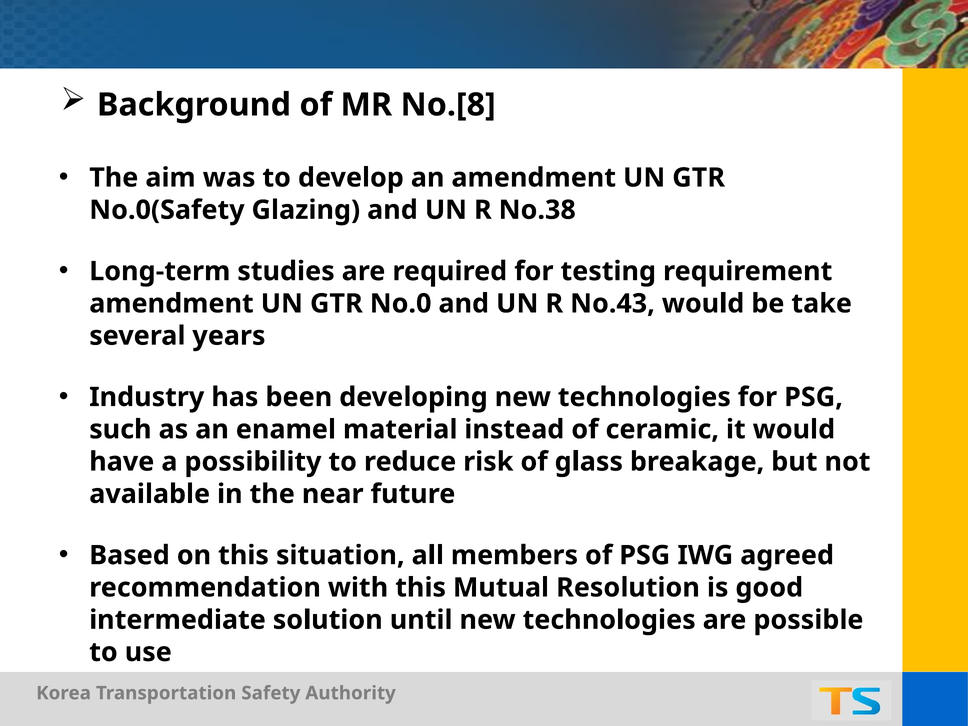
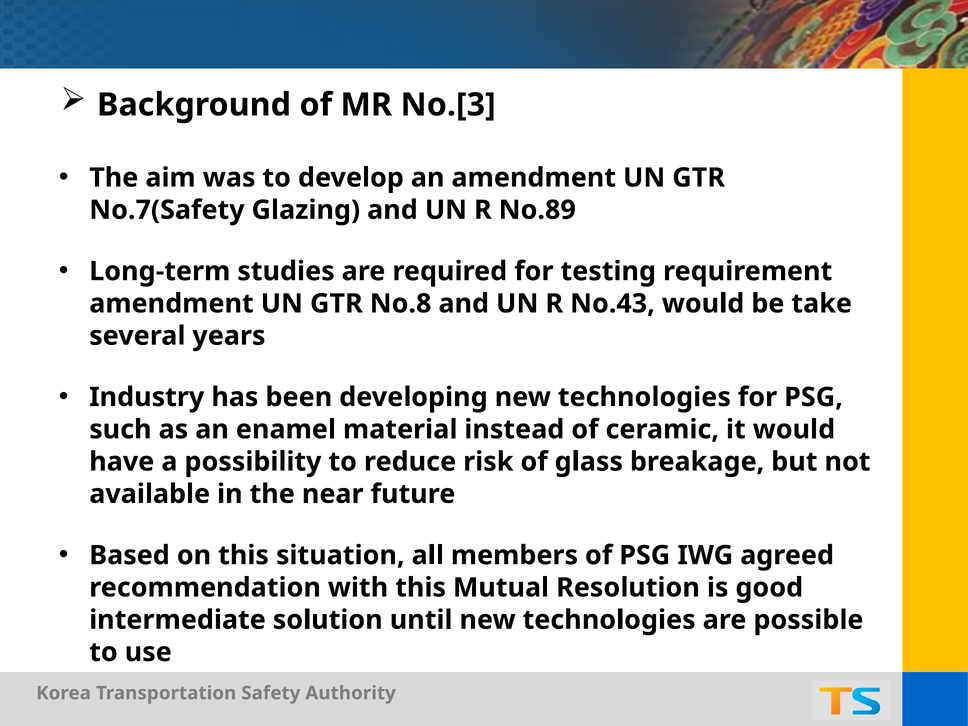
No.[8: No.[8 -> No.[3
No.0(Safety: No.0(Safety -> No.7(Safety
No.38: No.38 -> No.89
No.0: No.0 -> No.8
